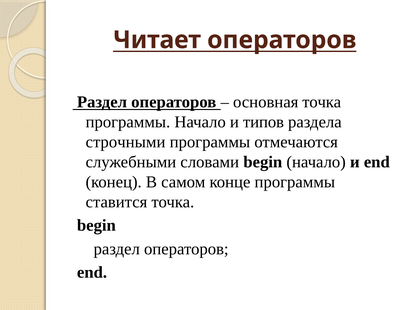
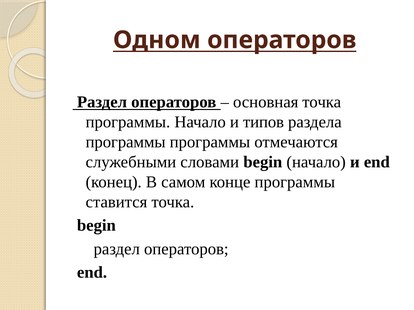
Читает: Читает -> Одном
строчными at (126, 142): строчными -> программы
